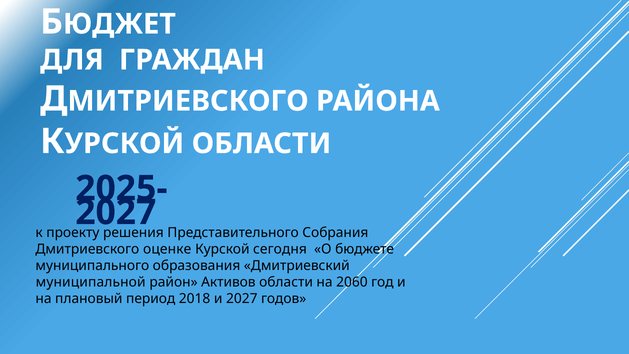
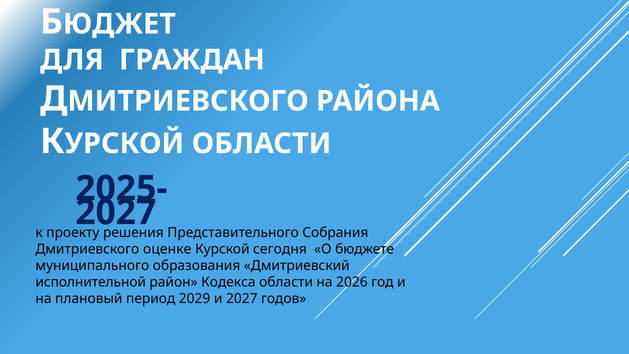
муниципальной: муниципальной -> исполнительной
Активов: Активов -> Кодекса
2060: 2060 -> 2026
2018: 2018 -> 2029
